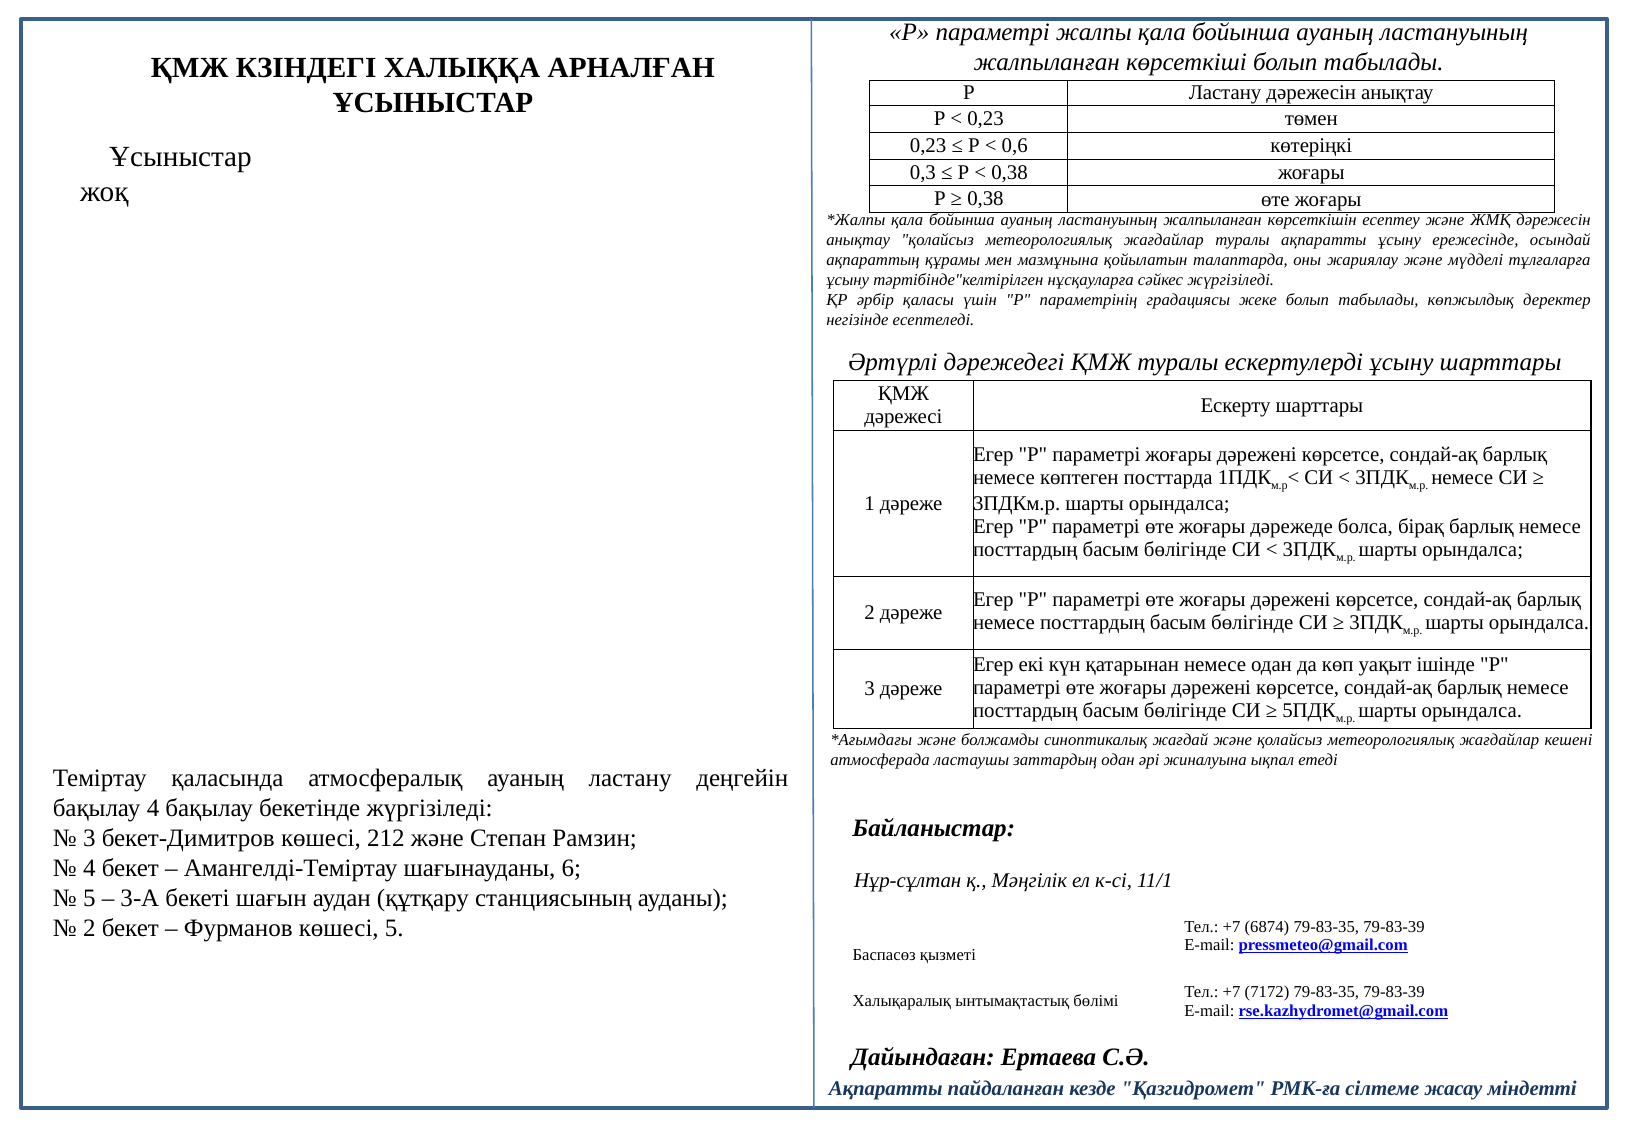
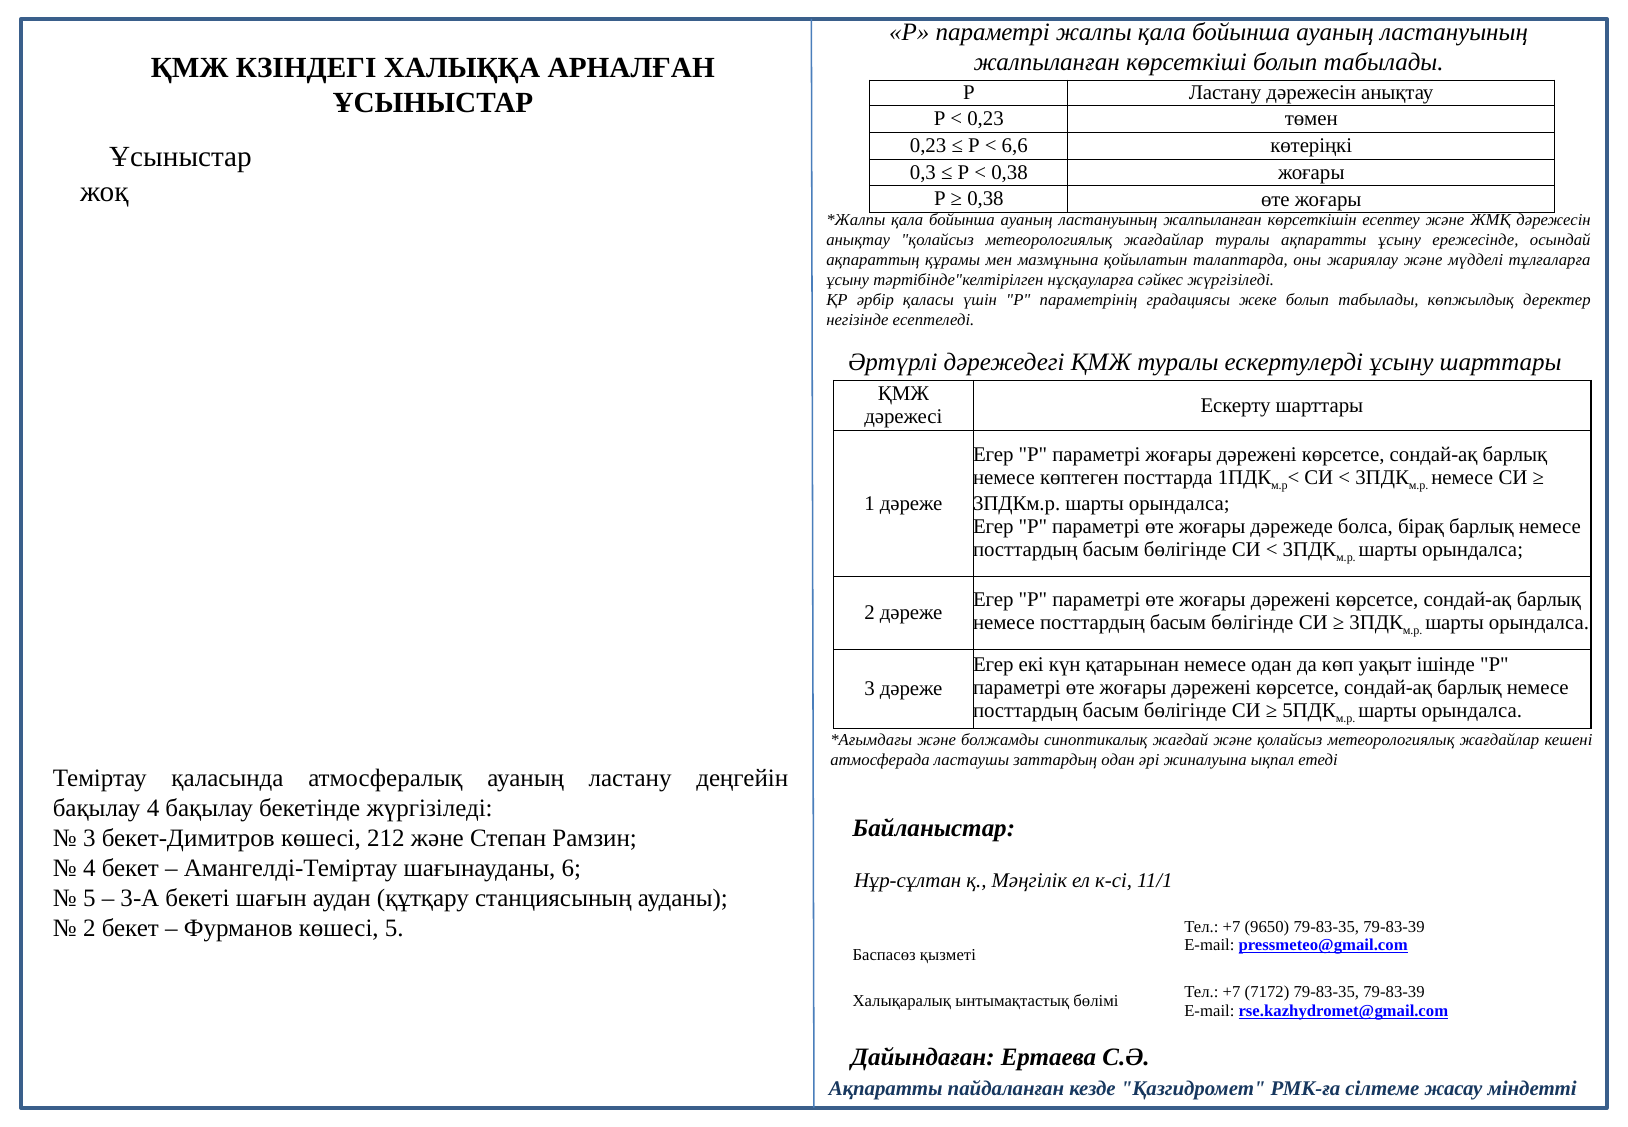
0,6: 0,6 -> 6,6
6874: 6874 -> 9650
